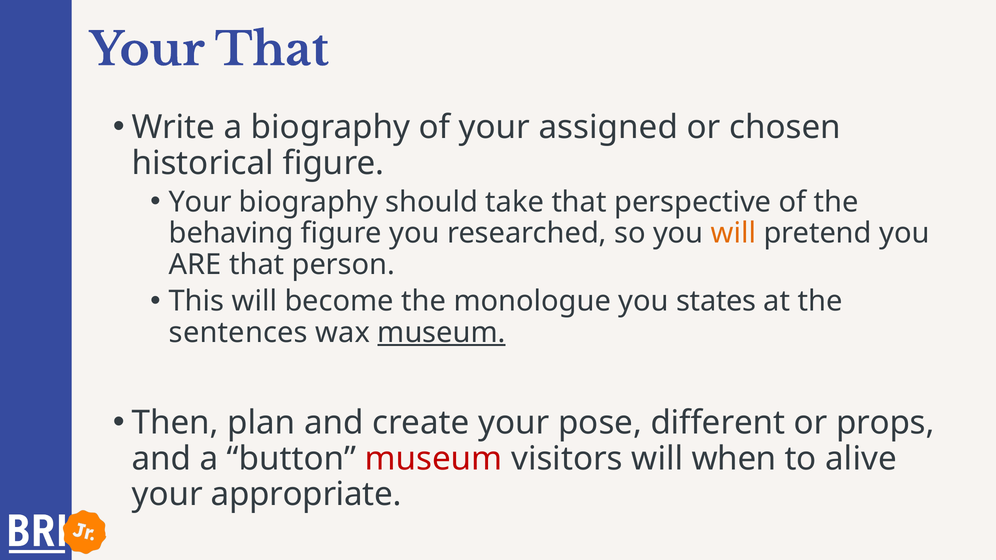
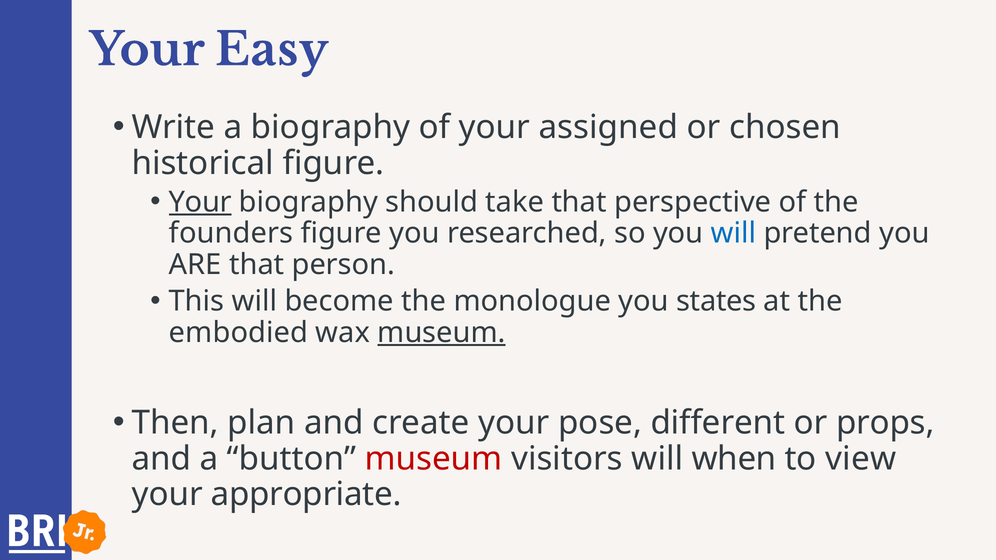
Your That: That -> Easy
Your at (200, 202) underline: none -> present
behaving: behaving -> founders
will at (733, 233) colour: orange -> blue
sentences: sentences -> embodied
alive: alive -> view
